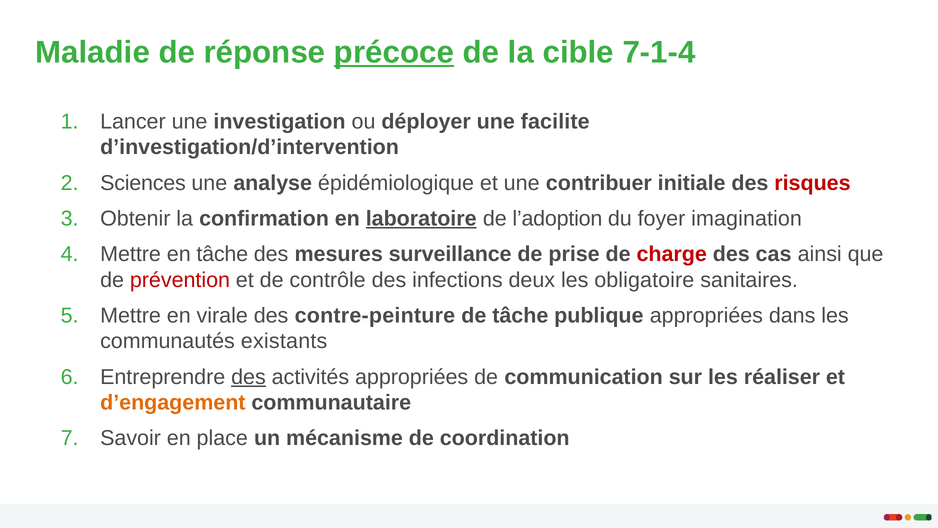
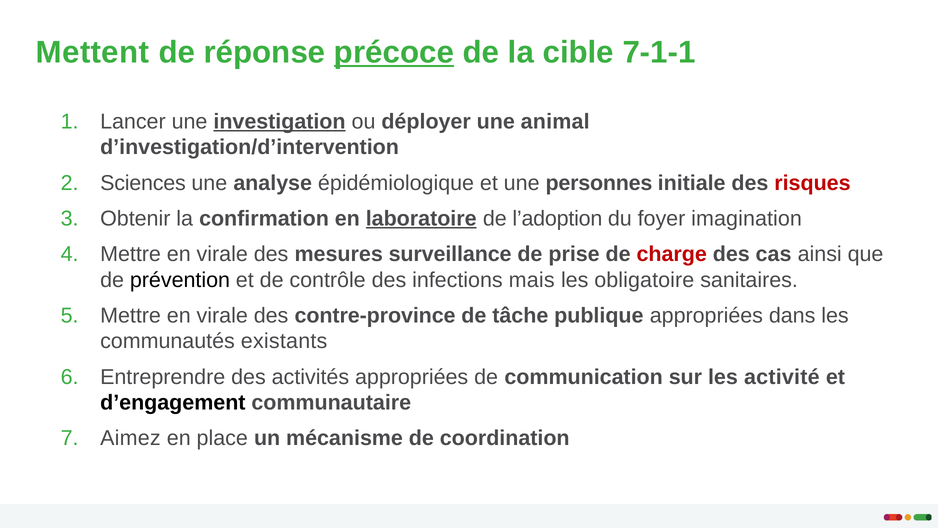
Maladie: Maladie -> Mettent
7-1-4: 7-1-4 -> 7-1-1
investigation underline: none -> present
facilite: facilite -> animal
contribuer: contribuer -> personnes
tâche at (222, 254): tâche -> virale
prévention colour: red -> black
deux: deux -> mais
contre-peinture: contre-peinture -> contre-province
des at (248, 377) underline: present -> none
réaliser: réaliser -> activité
d’engagement colour: orange -> black
Savoir: Savoir -> Aimez
